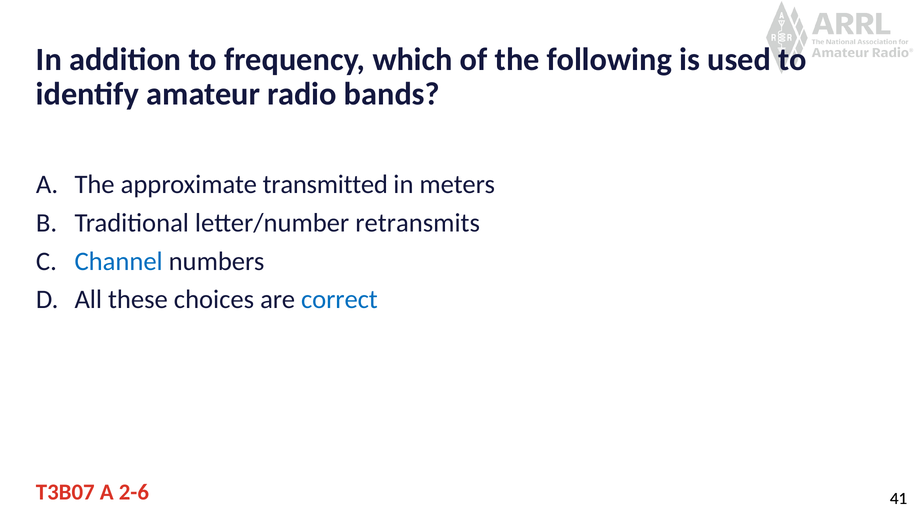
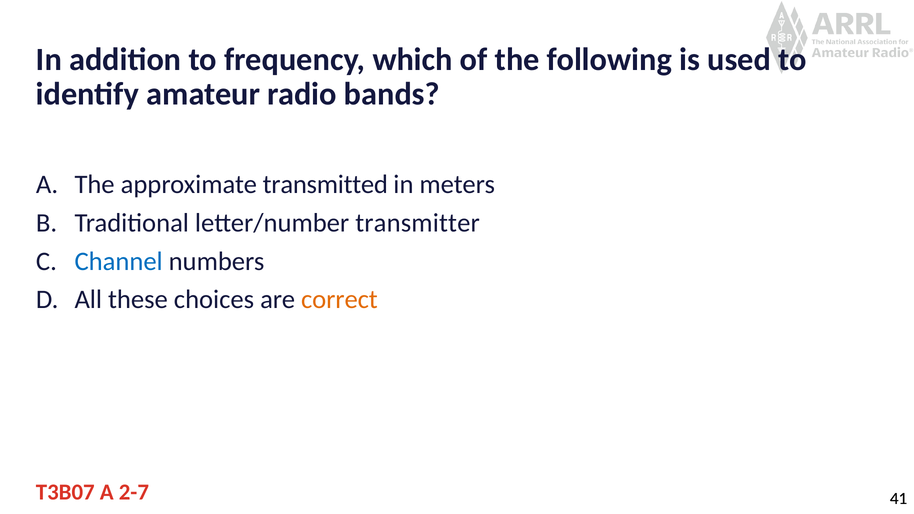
retransmits: retransmits -> transmitter
correct colour: blue -> orange
2-6: 2-6 -> 2-7
